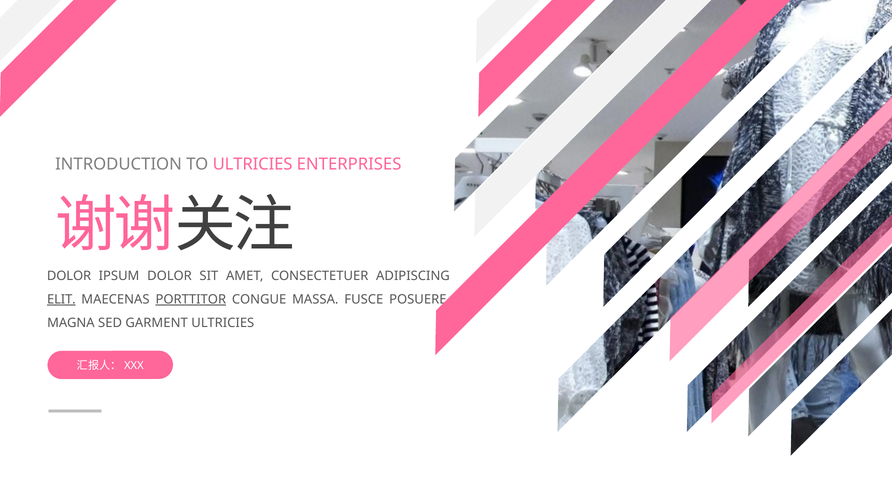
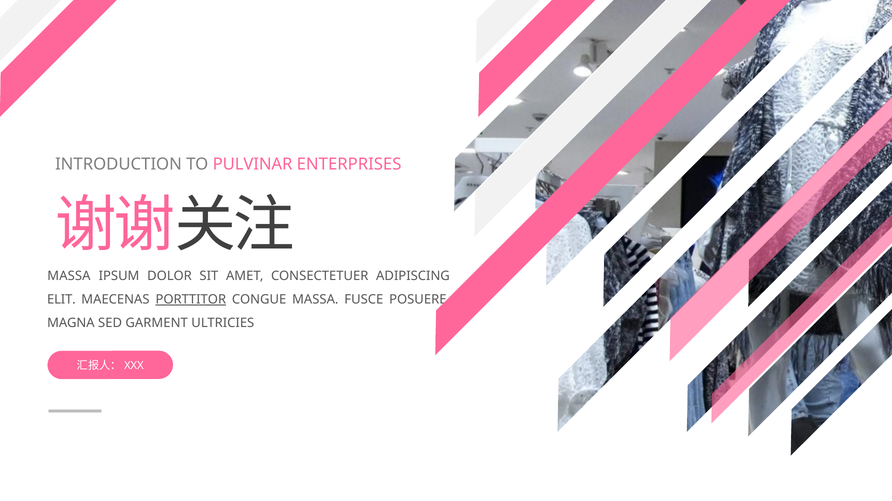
TO ULTRICIES: ULTRICIES -> PULVINAR
DOLOR at (69, 277): DOLOR -> MASSA
ELIT underline: present -> none
